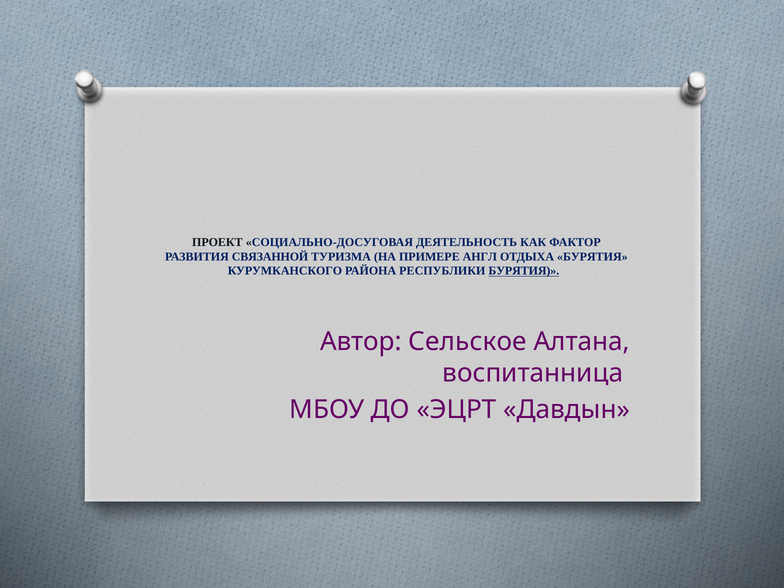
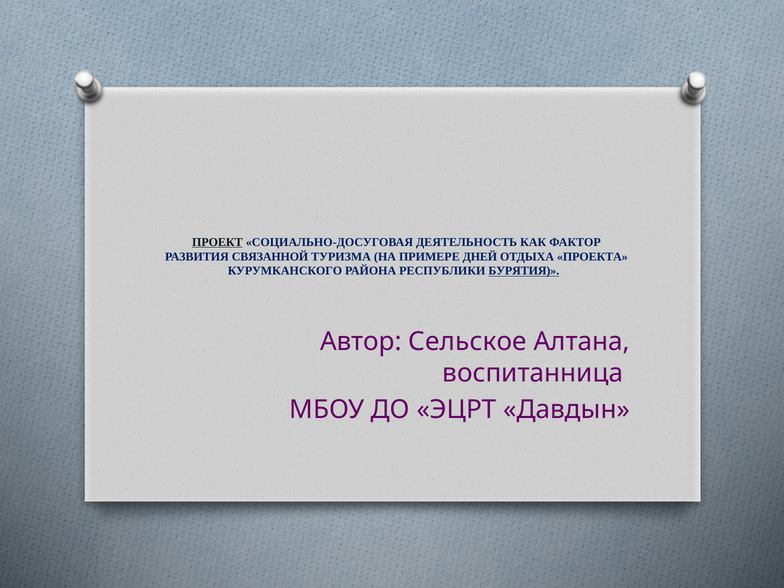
ПРОЕКТ underline: none -> present
АНГЛ: АНГЛ -> ДНЕЙ
ОТДЫХА БУРЯТИЯ: БУРЯТИЯ -> ПРОЕКТА
